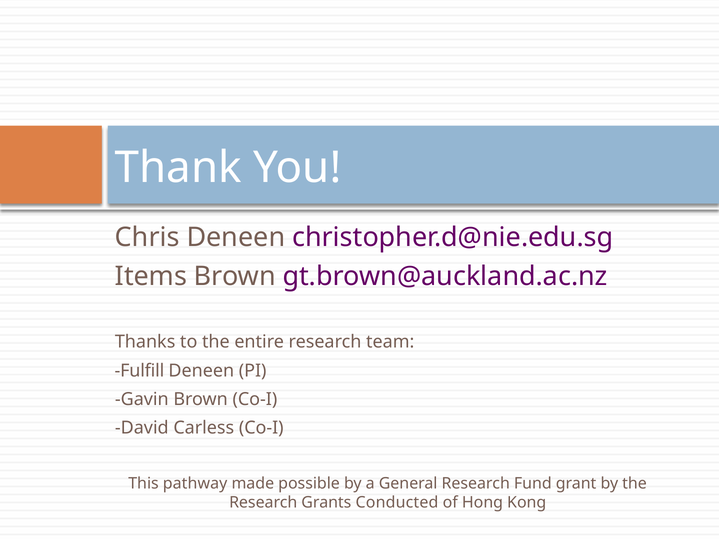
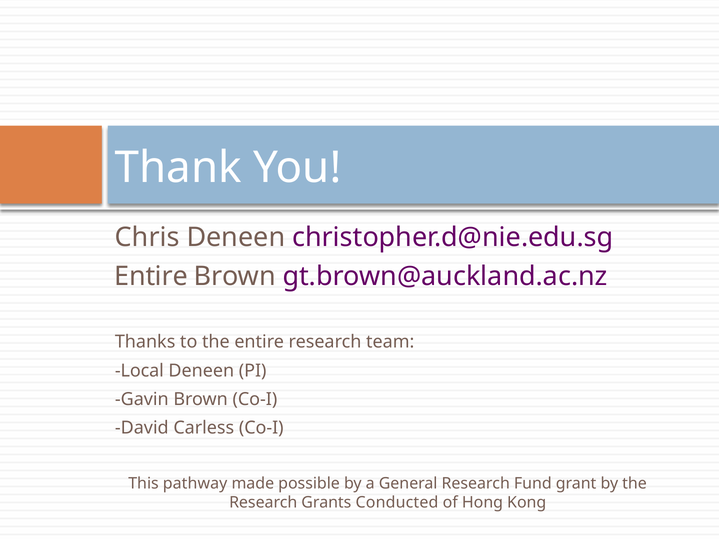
Items at (151, 277): Items -> Entire
Fulfill: Fulfill -> Local
